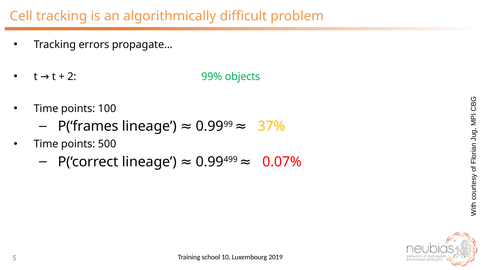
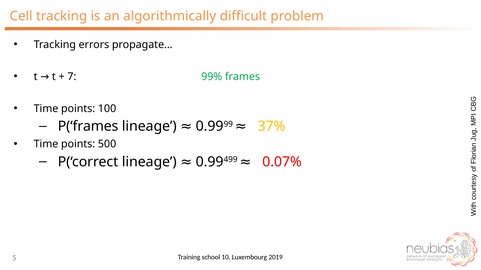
2: 2 -> 7
objects: objects -> frames
